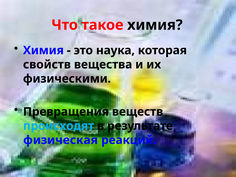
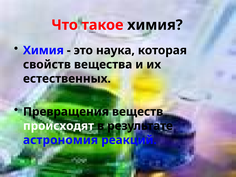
физическими: физическими -> естественных
происходят colour: light blue -> white
физическая: физическая -> астрономия
